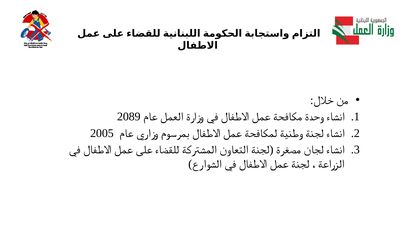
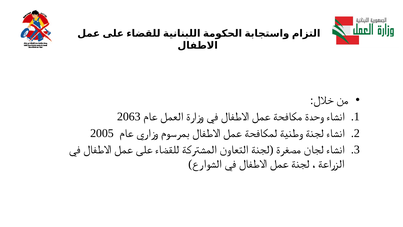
2089: 2089 -> 2063
